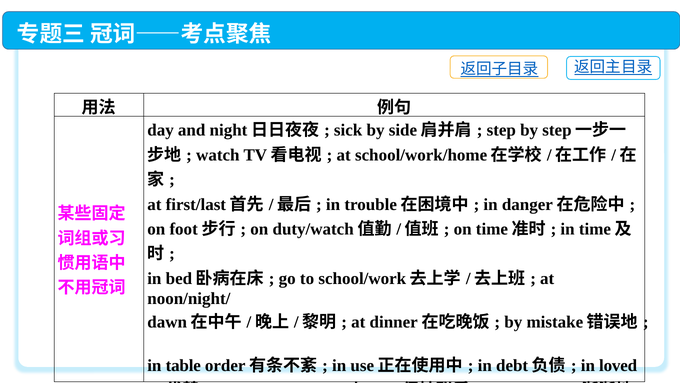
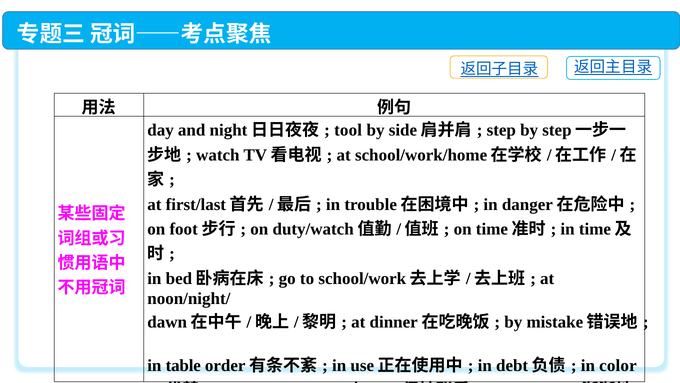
sick: sick -> tool
loved: loved -> color
